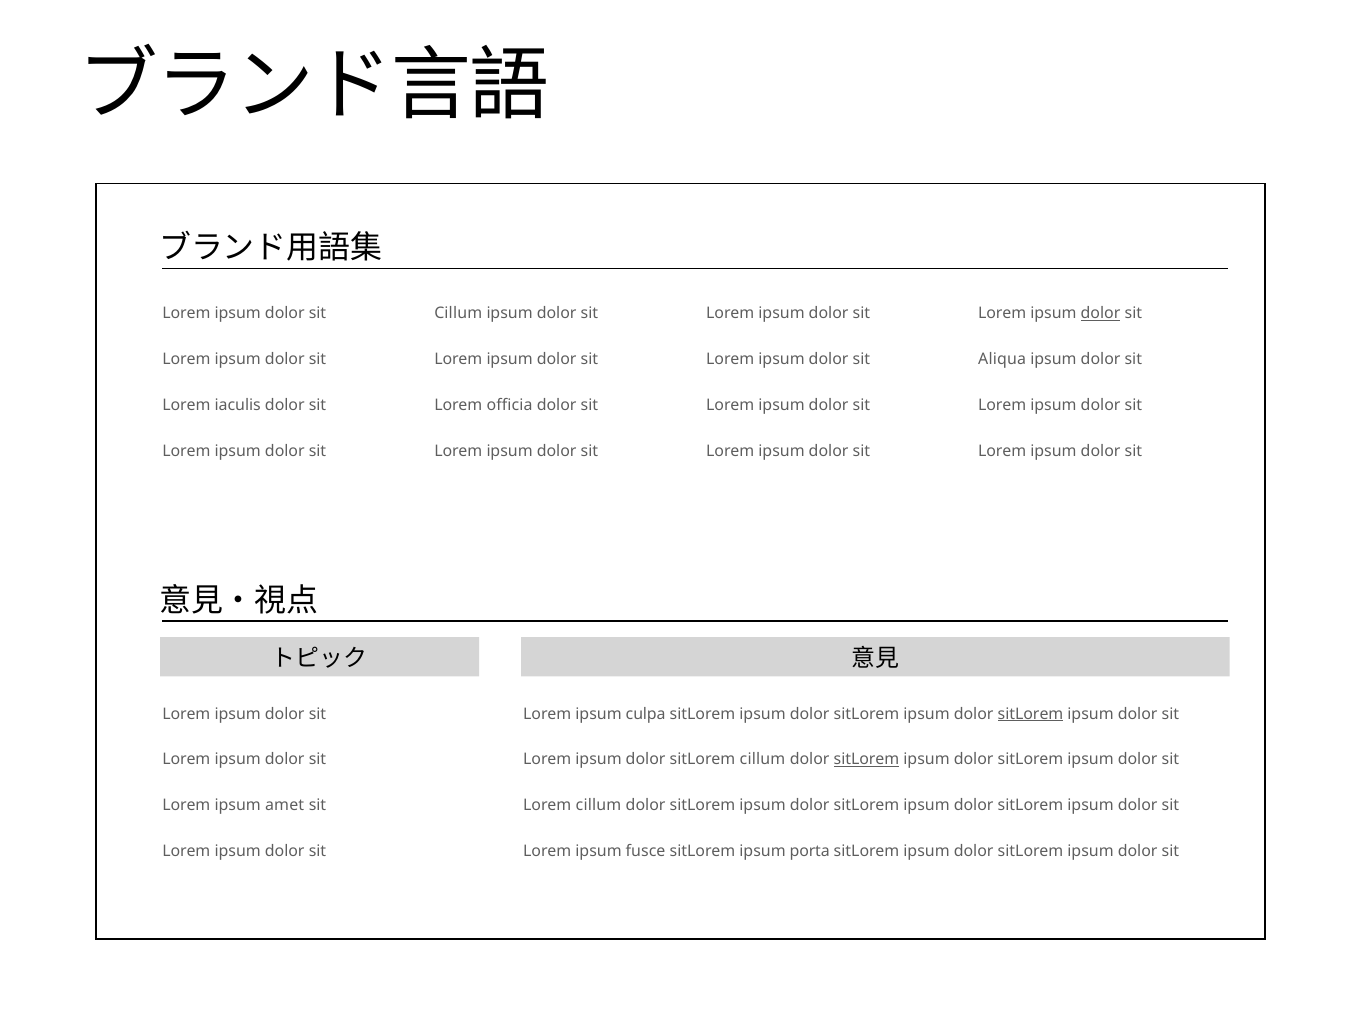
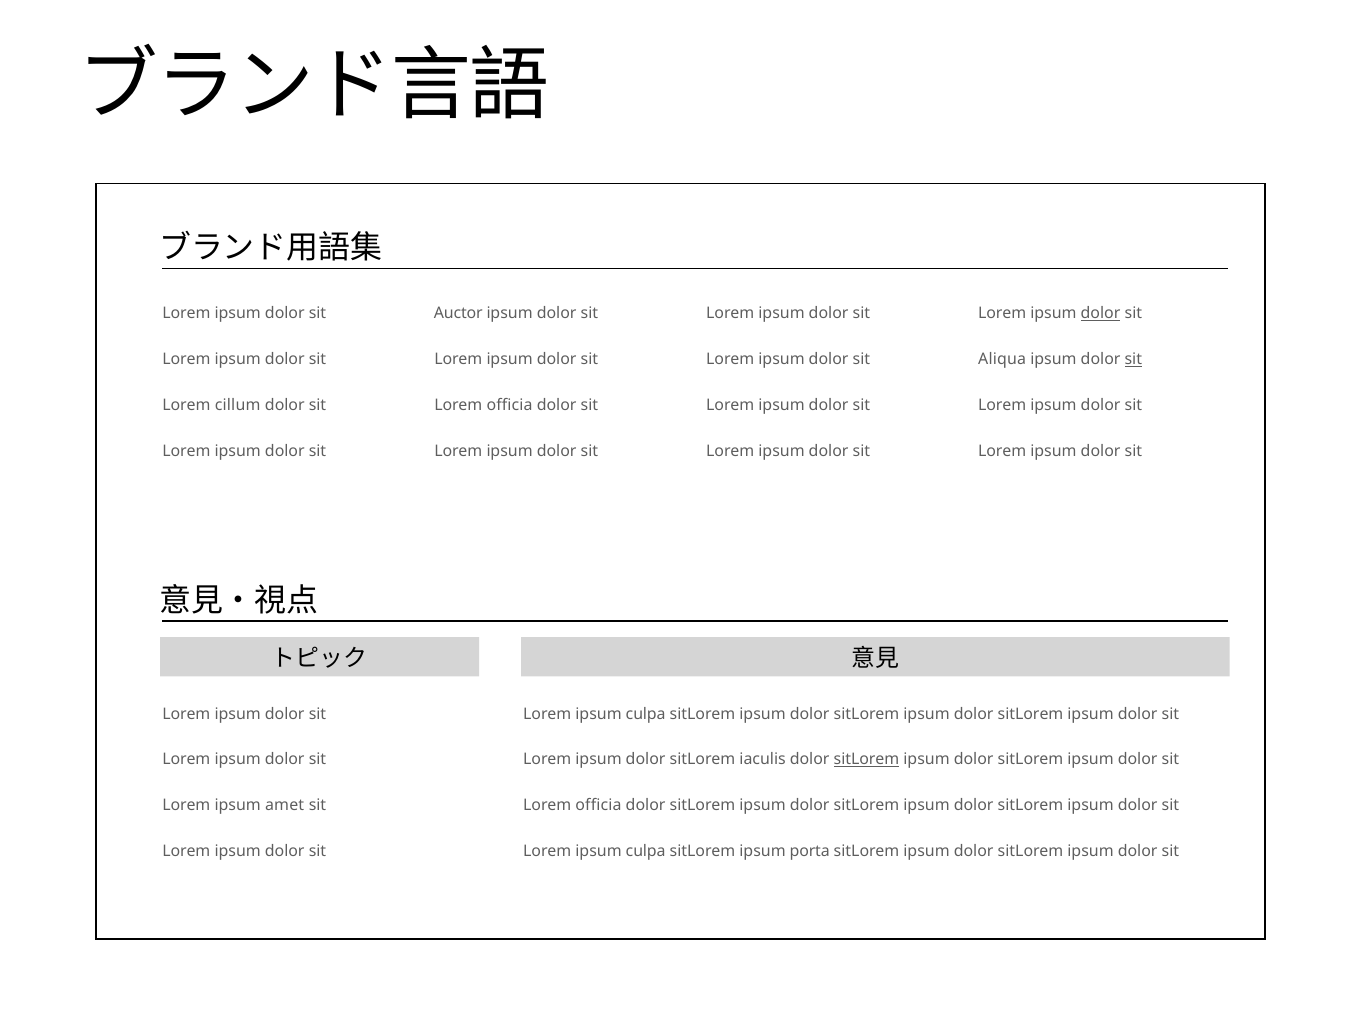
Cillum at (458, 314): Cillum -> Auctor
sit at (1133, 360) underline: none -> present
iaculis: iaculis -> cillum
sitLorem at (1031, 714) underline: present -> none
sitLorem cillum: cillum -> iaculis
cillum at (599, 806): cillum -> officia
fusce at (646, 852): fusce -> culpa
